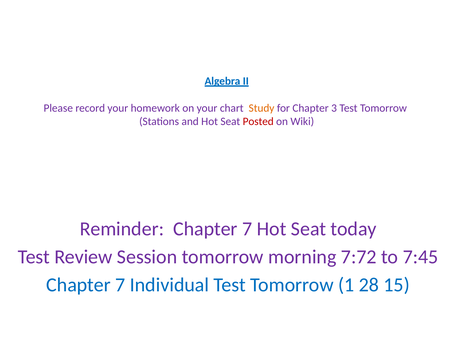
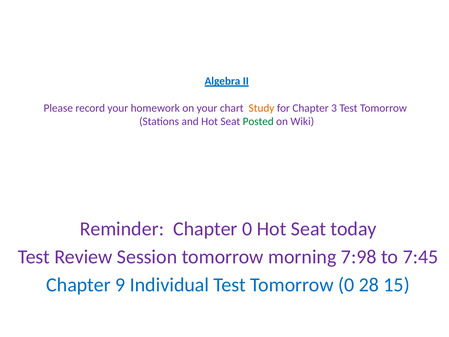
Posted colour: red -> green
Reminder Chapter 7: 7 -> 0
7:72: 7:72 -> 7:98
7 at (120, 285): 7 -> 9
Tomorrow 1: 1 -> 0
